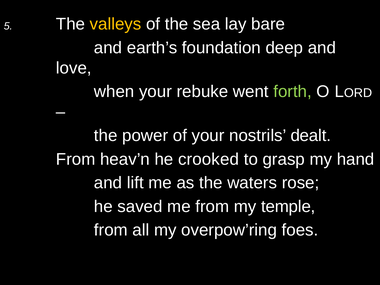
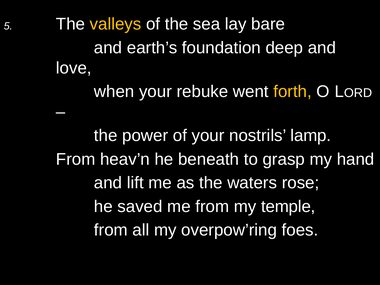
forth colour: light green -> yellow
dealt: dealt -> lamp
crooked: crooked -> beneath
